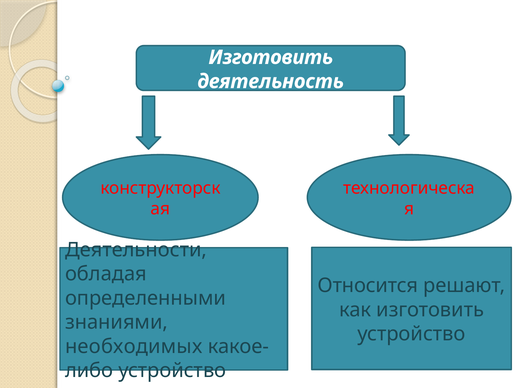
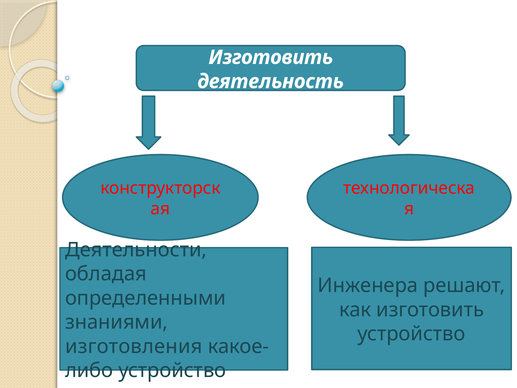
Относится: Относится -> Инженера
необходимых: необходимых -> изготовления
